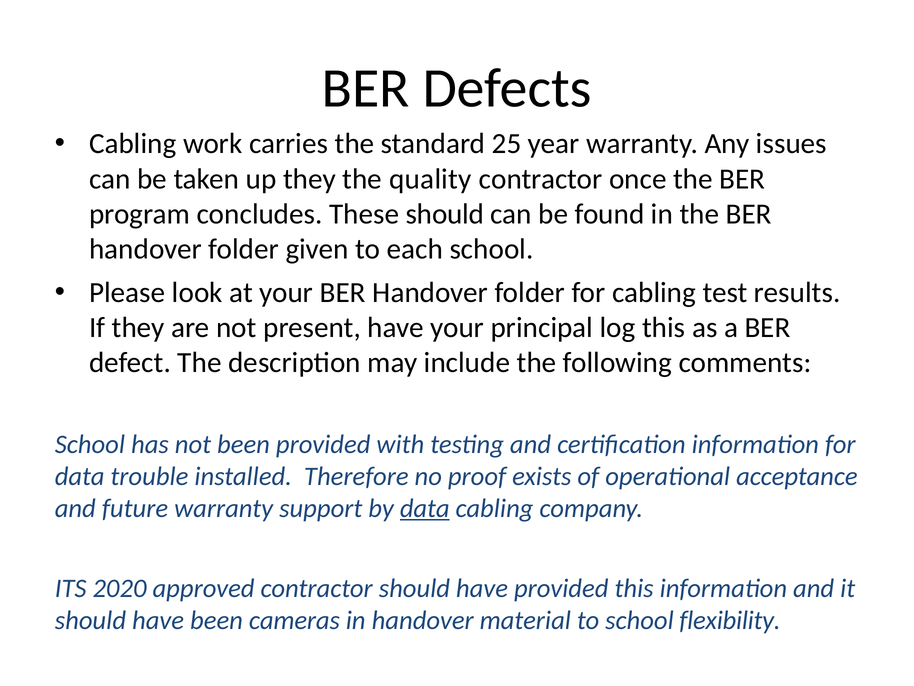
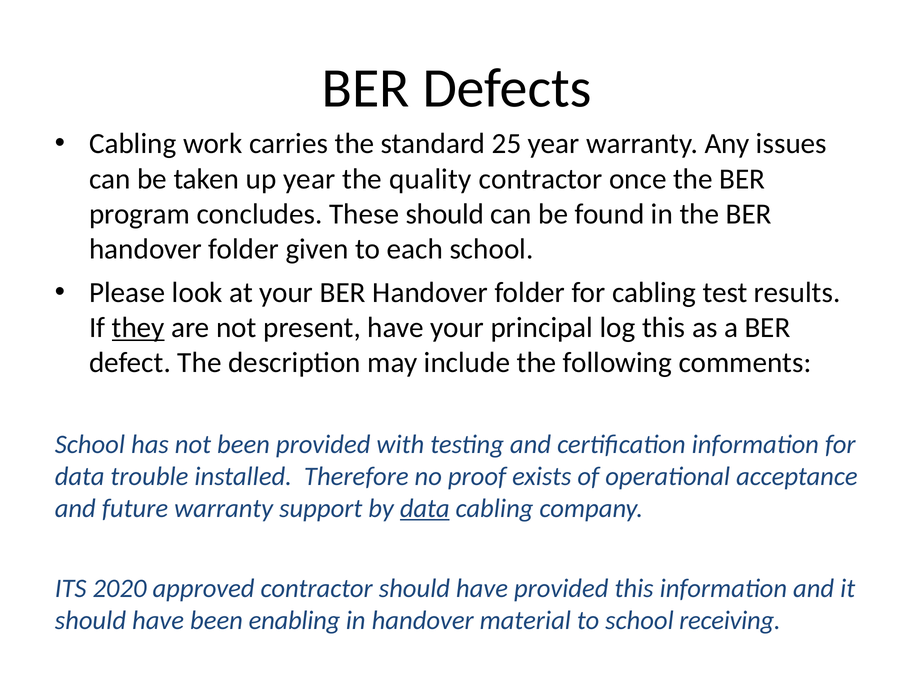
up they: they -> year
they at (138, 327) underline: none -> present
cameras: cameras -> enabling
flexibility: flexibility -> receiving
